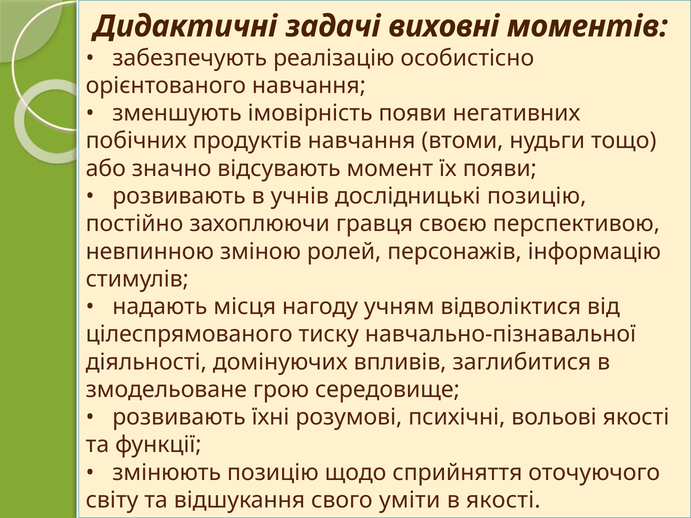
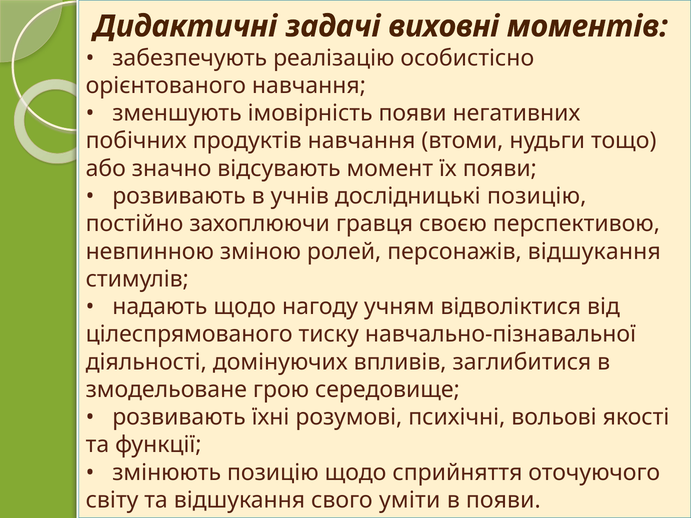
персонажів інформацію: інформацію -> відшукання
надають місця: місця -> щодо
в якості: якості -> появи
